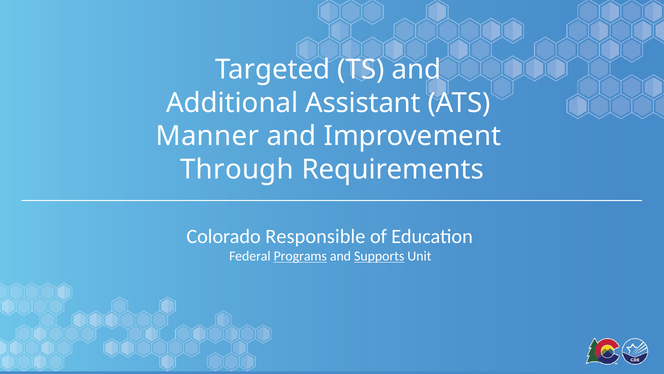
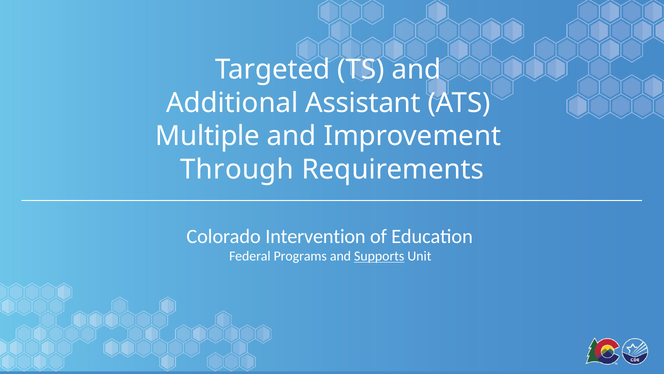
Manner: Manner -> Multiple
Responsible: Responsible -> Intervention
Programs underline: present -> none
